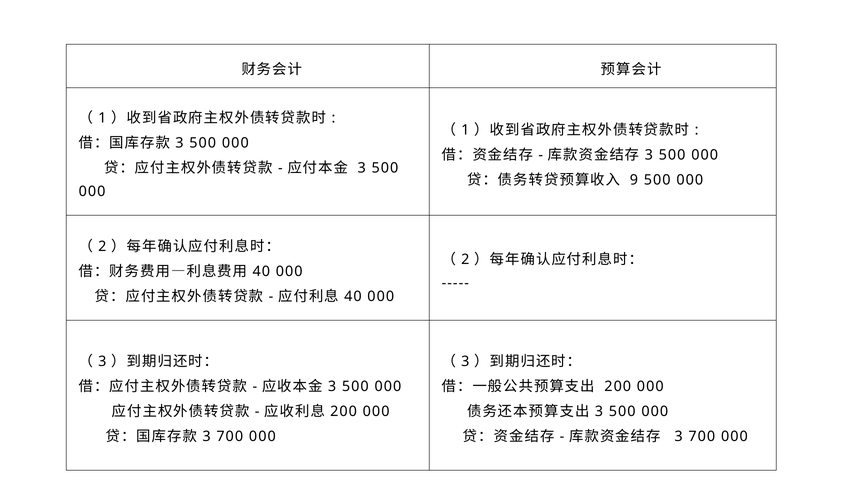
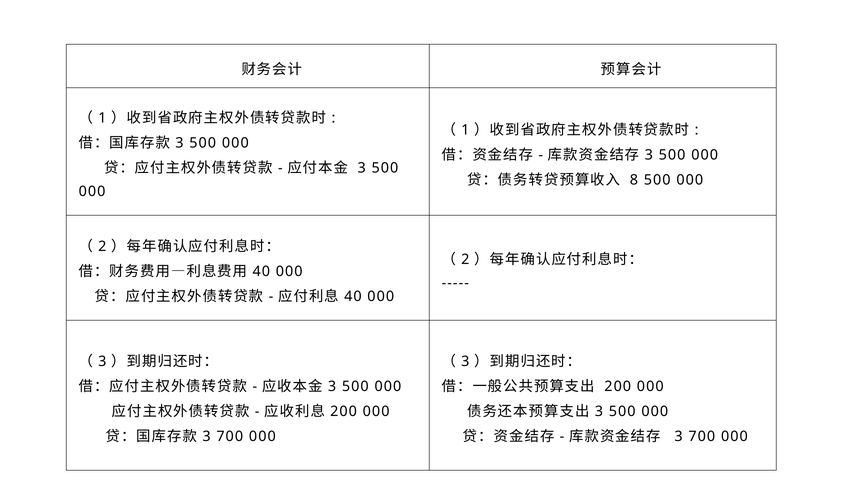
9: 9 -> 8
